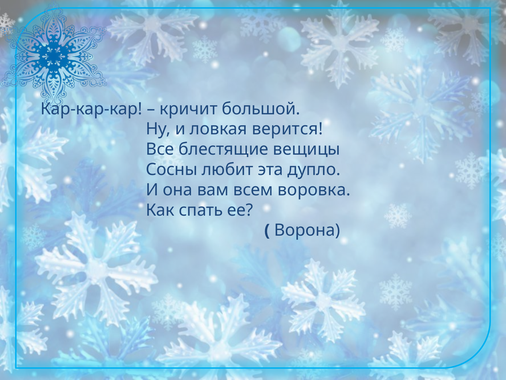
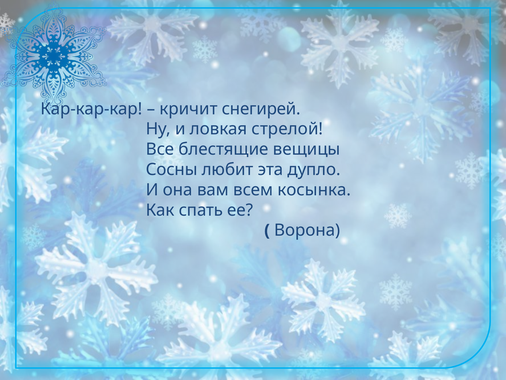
большой: большой -> снегирей
верится: верится -> стрелой
воровка: воровка -> косынка
